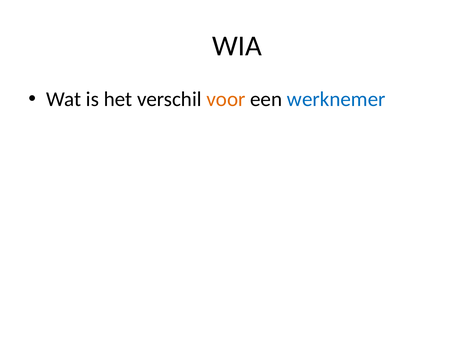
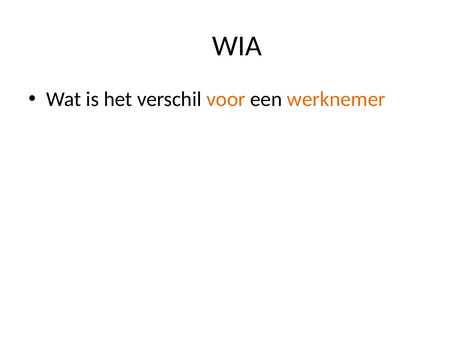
werknemer colour: blue -> orange
